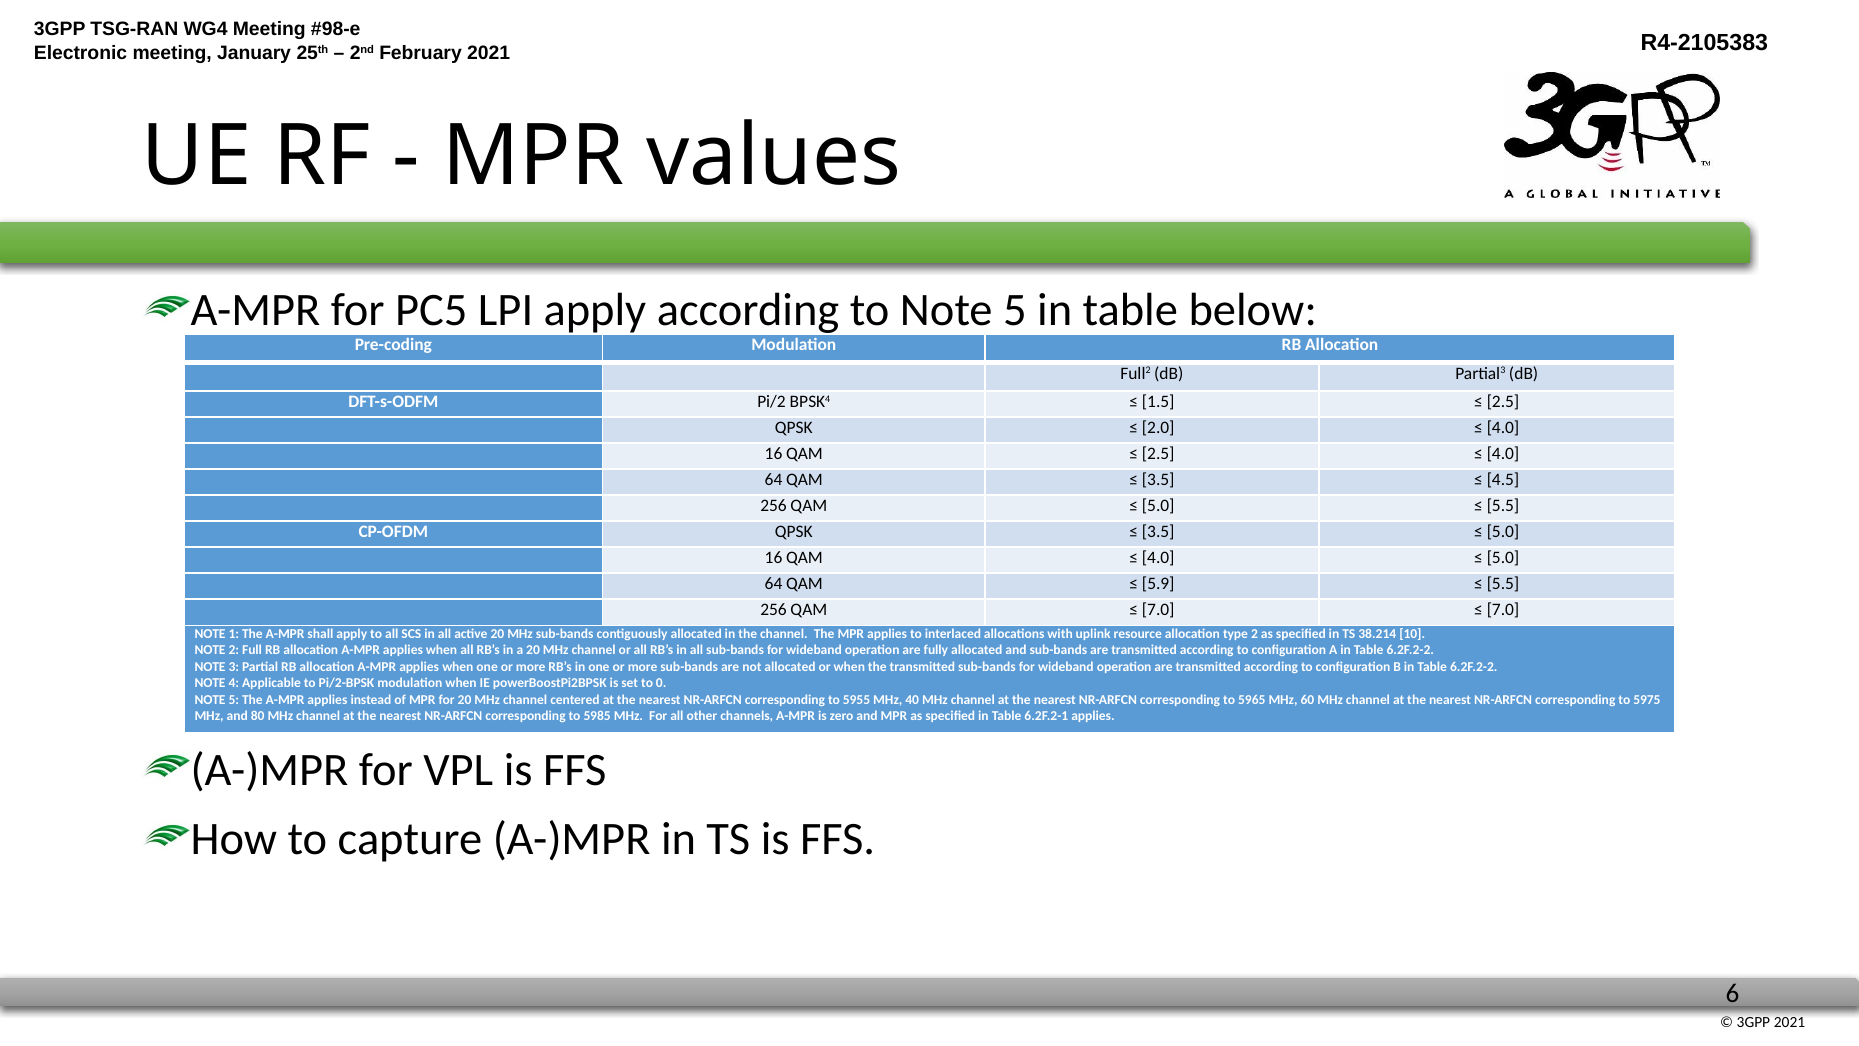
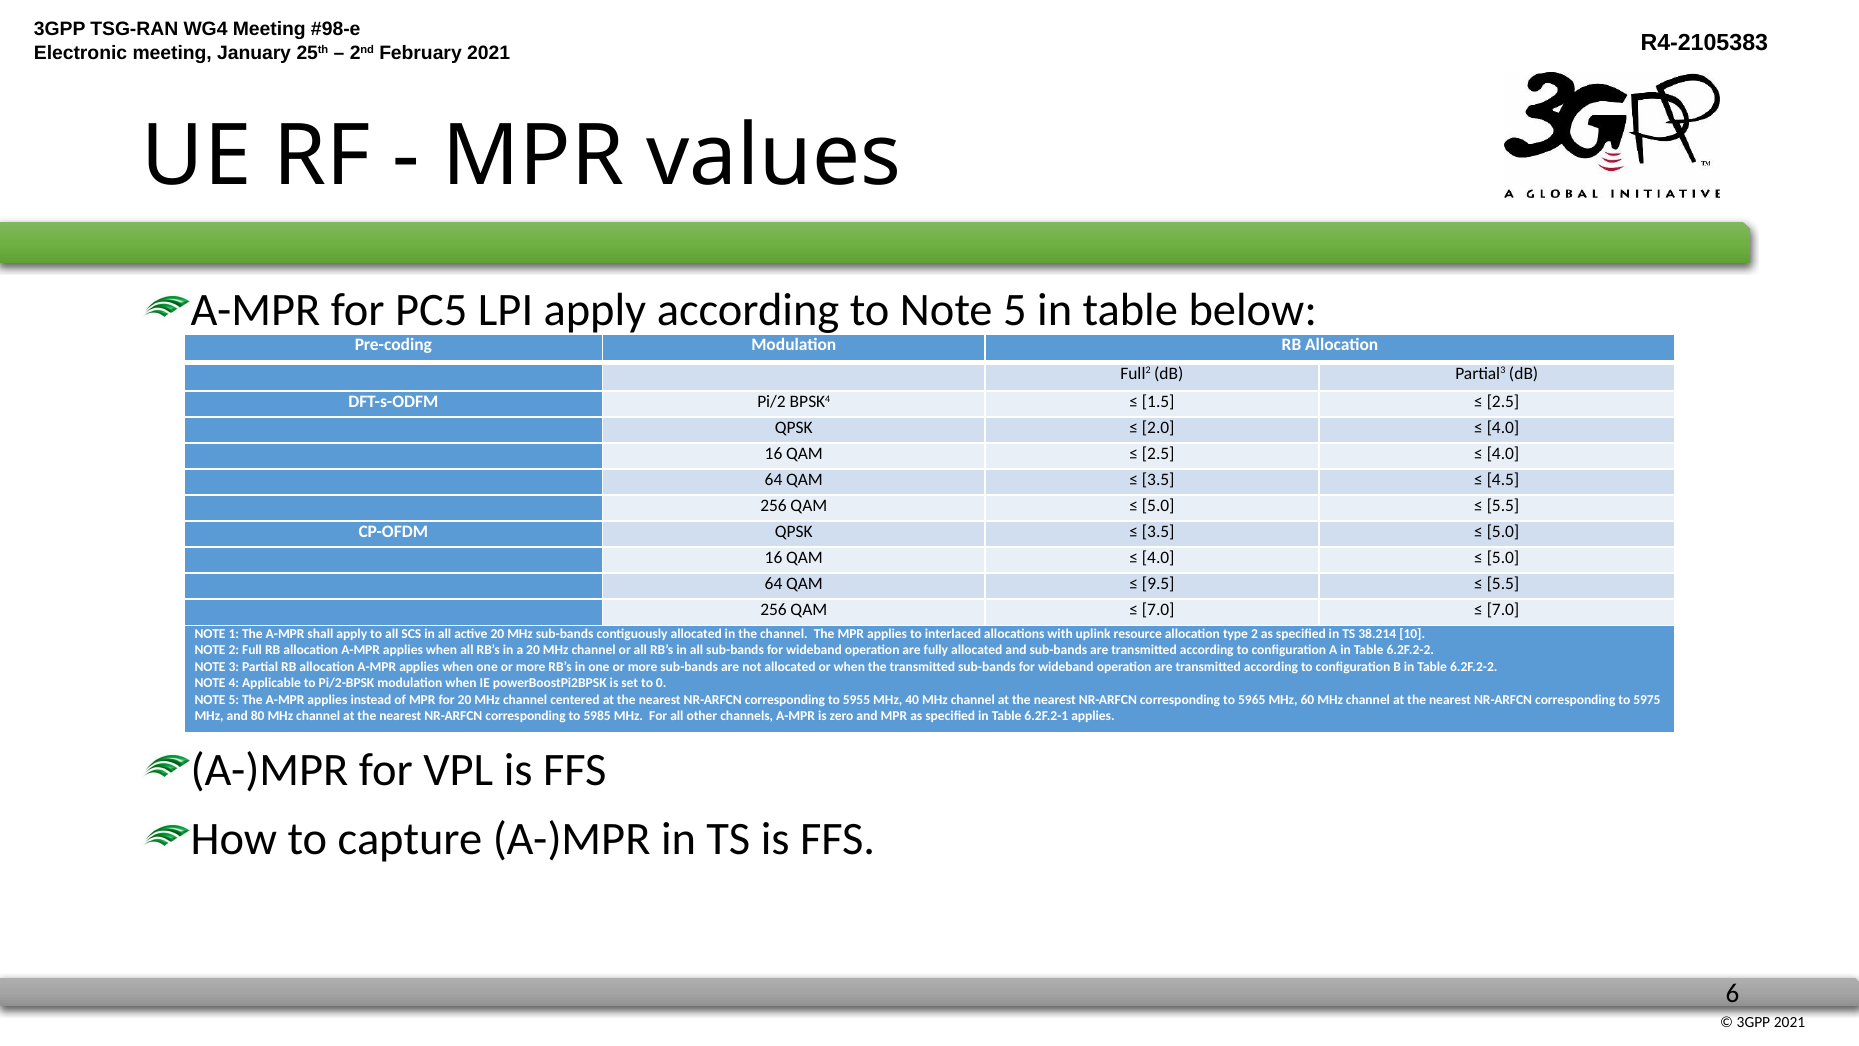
5.9: 5.9 -> 9.5
